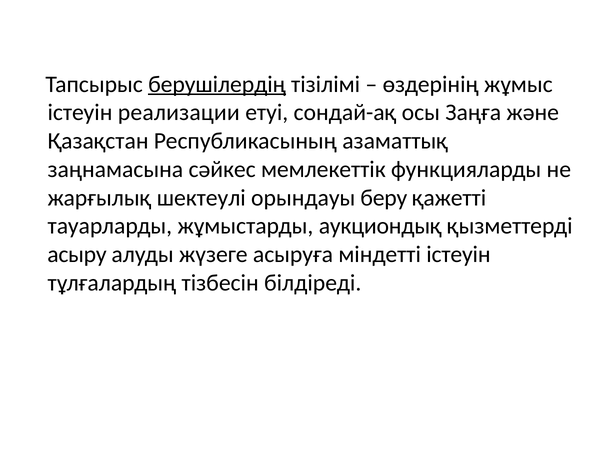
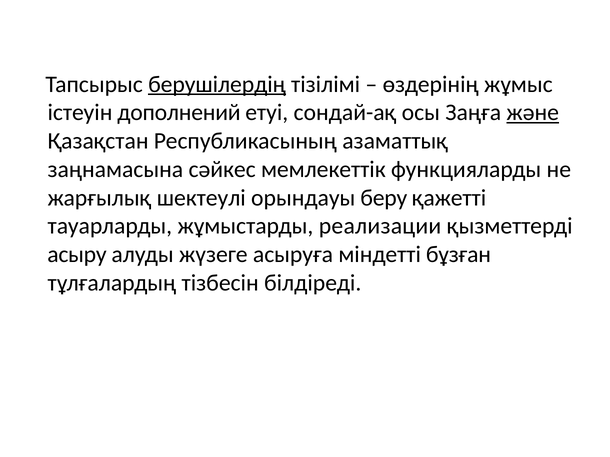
реализации: реализации -> дополнений
және underline: none -> present
аукциондық: аукциондық -> реализации
міндетті істеуін: істеуін -> бұзған
